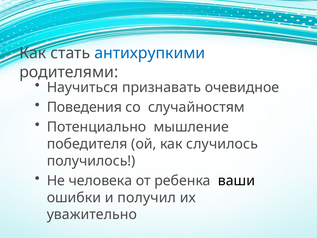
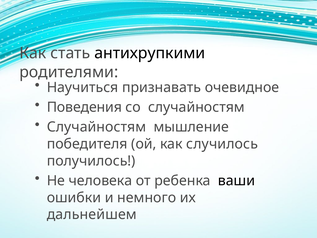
антихрупкими colour: blue -> black
Потенциально at (97, 127): Потенциально -> Случайностям
получил: получил -> немного
уважительно: уважительно -> дальнейшем
